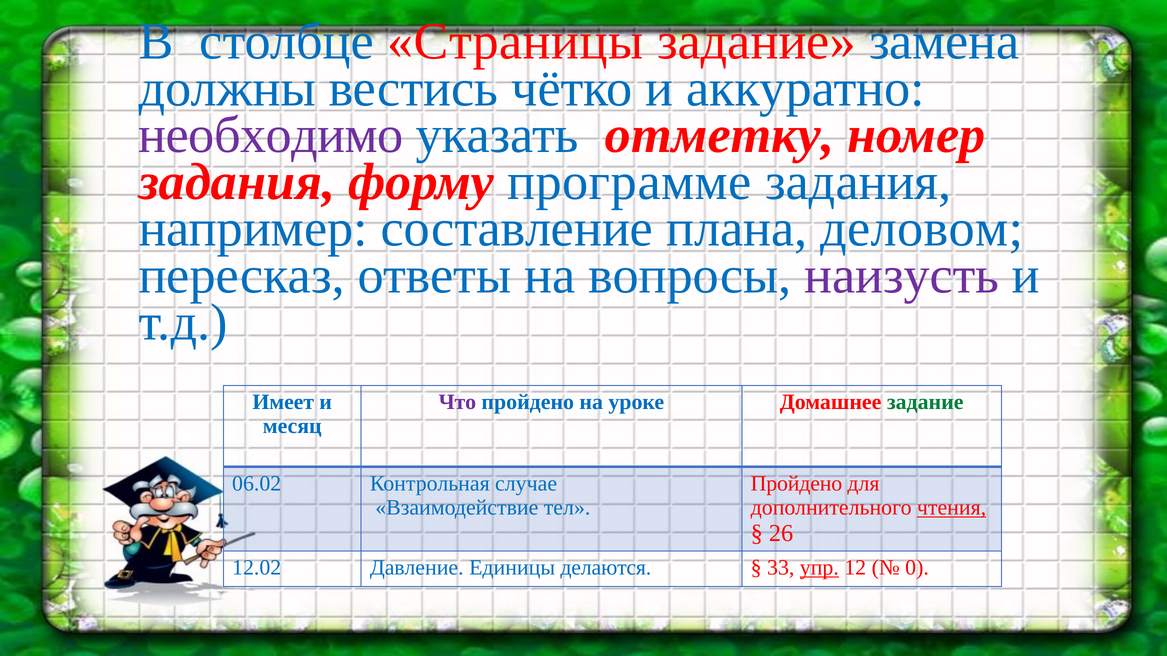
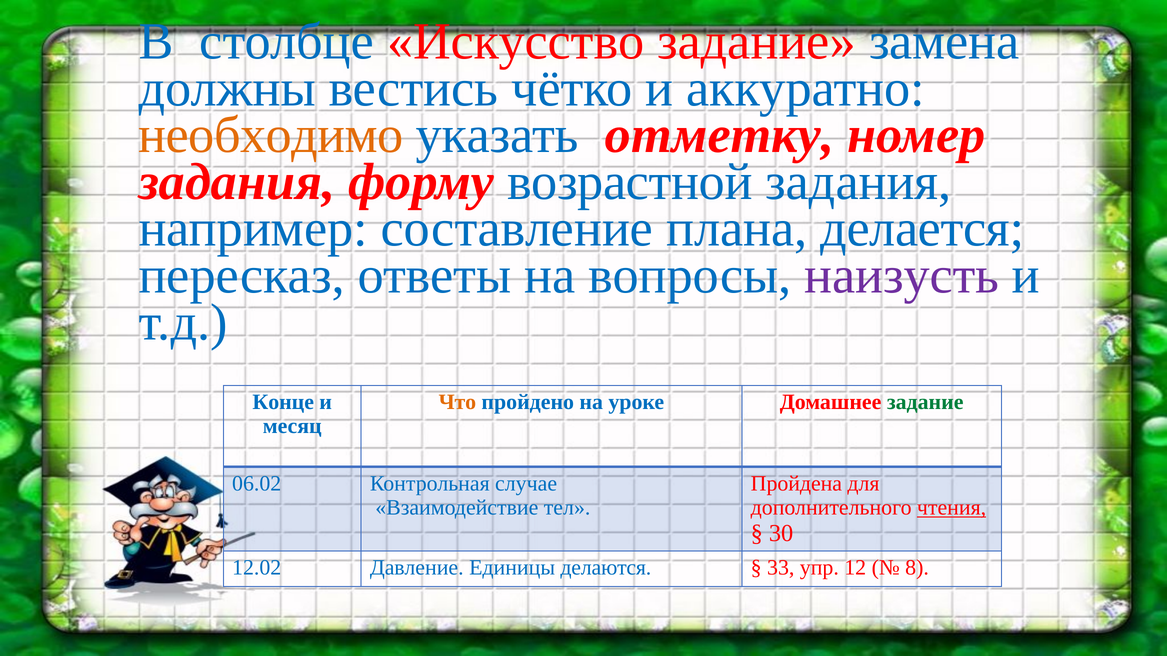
Страницы: Страницы -> Искусство
необходимо colour: purple -> orange
программе: программе -> возрастной
деловом: деловом -> делается
Имеет: Имеет -> Конце
Что colour: purple -> orange
Пройдено at (796, 484): Пройдено -> Пройдена
26: 26 -> 30
упр underline: present -> none
0: 0 -> 8
